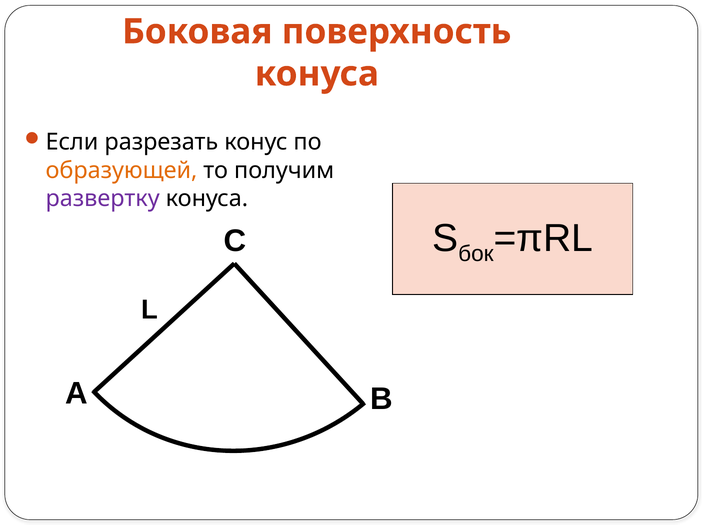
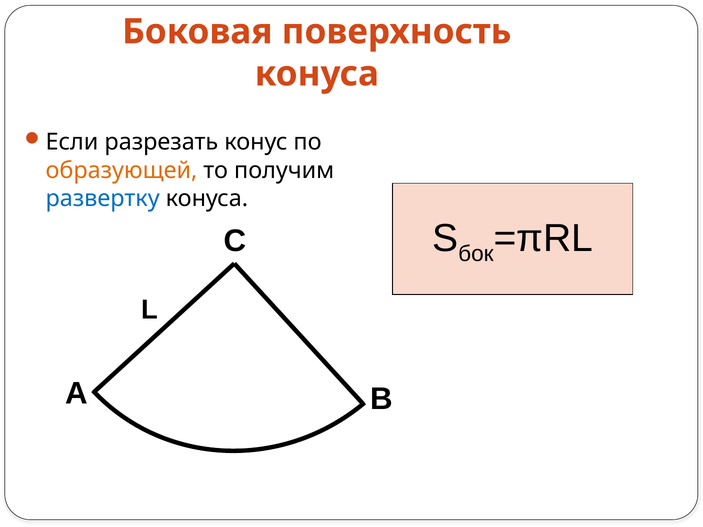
развертку colour: purple -> blue
